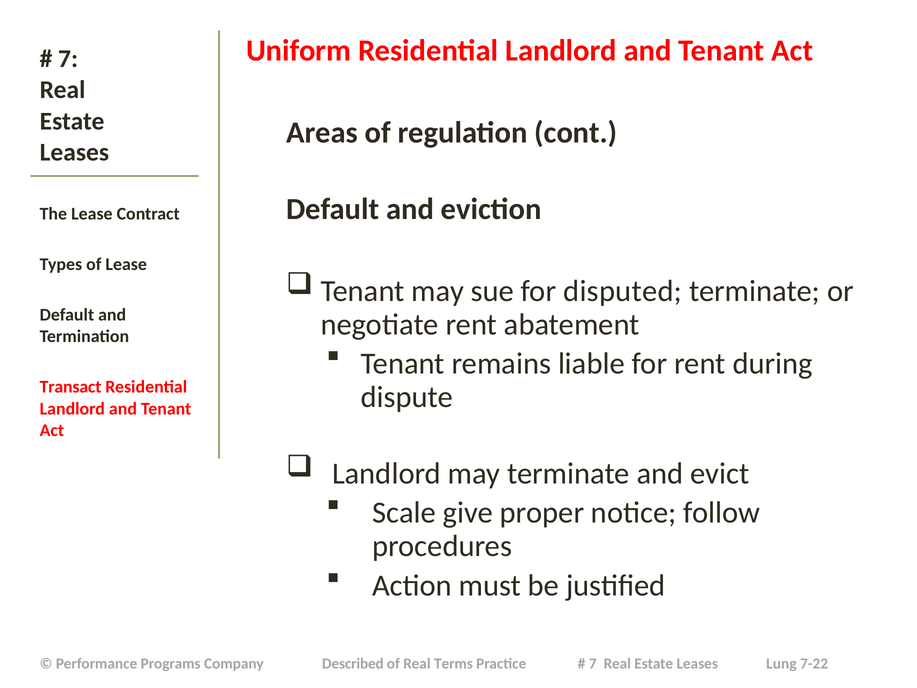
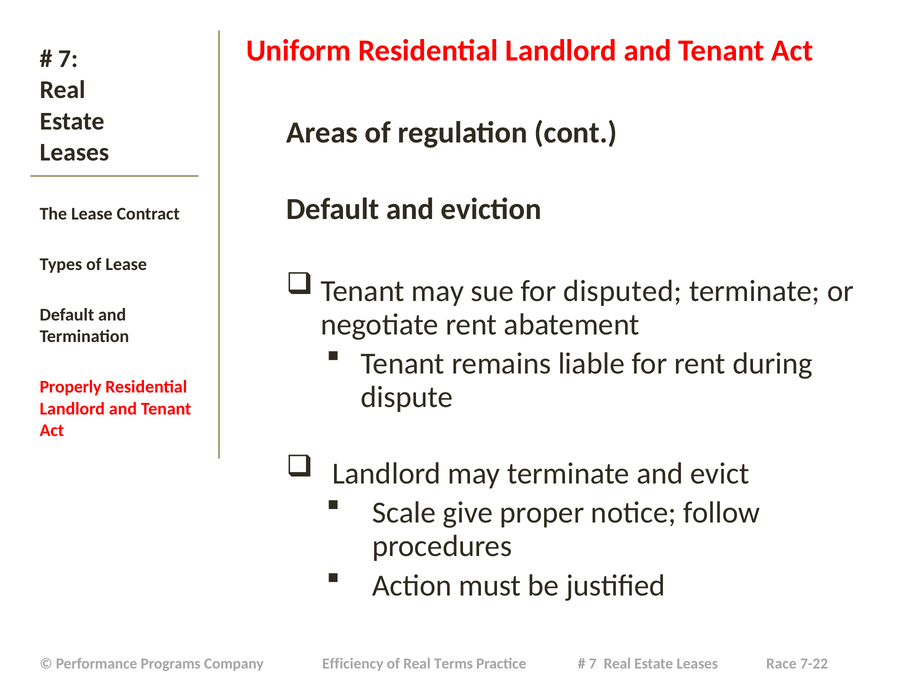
Transact: Transact -> Properly
Described: Described -> Efficiency
Lung: Lung -> Race
